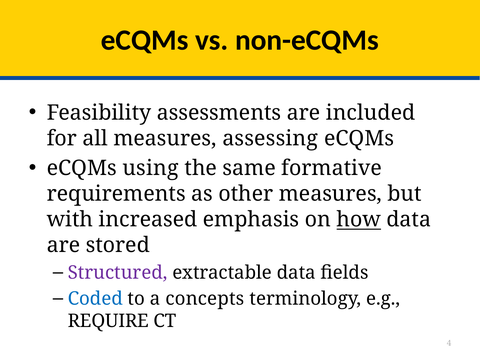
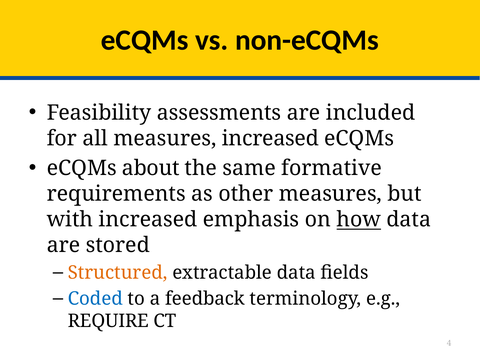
measures assessing: assessing -> increased
using: using -> about
Structured colour: purple -> orange
concepts: concepts -> feedback
